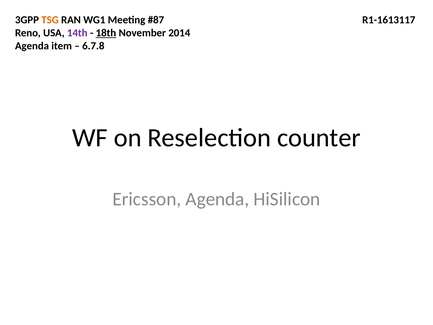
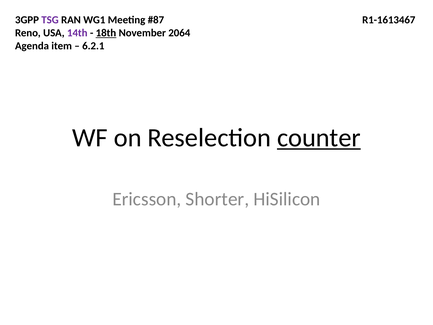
TSG colour: orange -> purple
R1-1613117: R1-1613117 -> R1-1613467
2014: 2014 -> 2064
6.7.8: 6.7.8 -> 6.2.1
counter underline: none -> present
Ericsson Agenda: Agenda -> Shorter
